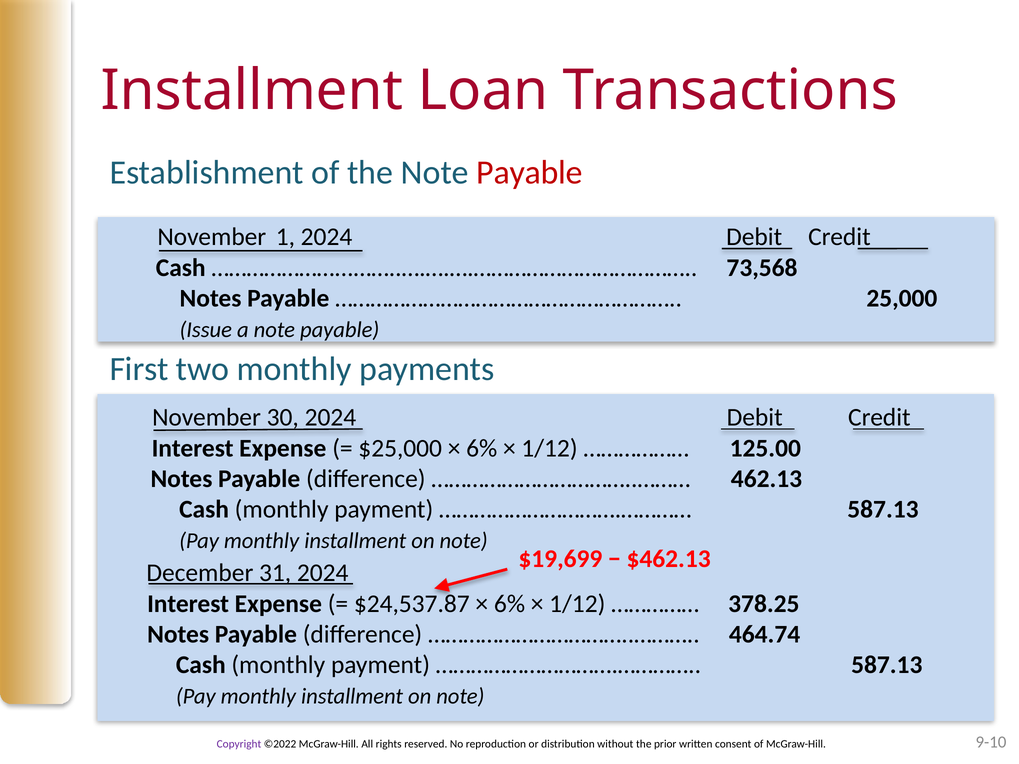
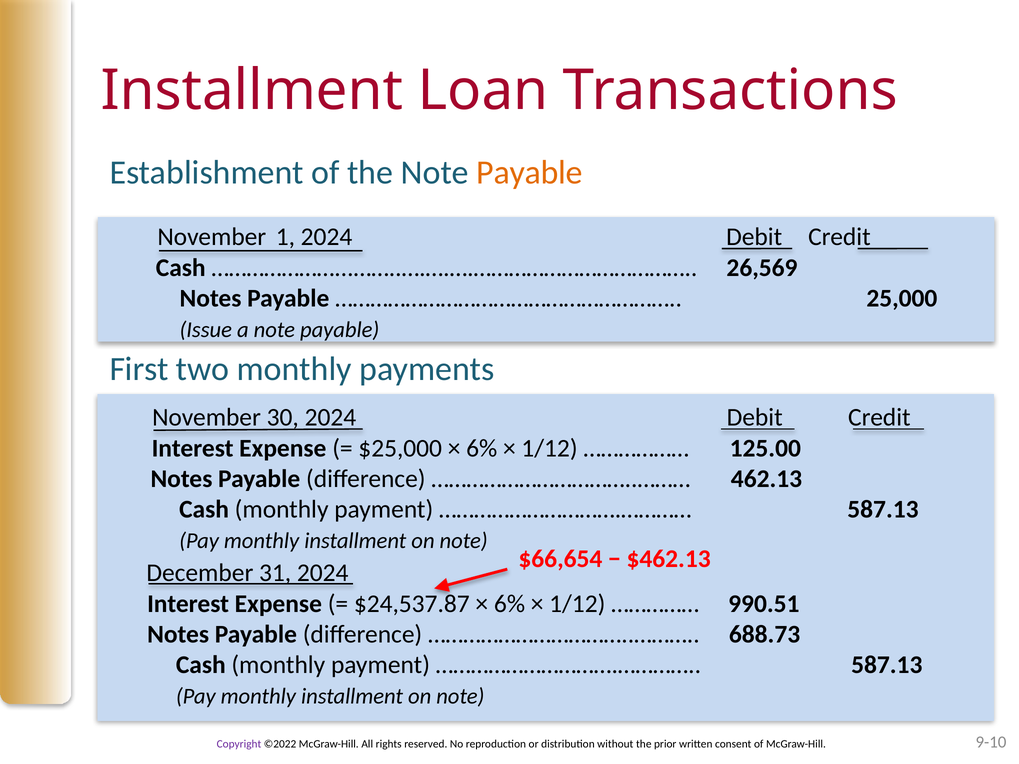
Payable at (530, 173) colour: red -> orange
73,568: 73,568 -> 26,569
$19,699: $19,699 -> $66,654
378.25: 378.25 -> 990.51
464.74: 464.74 -> 688.73
